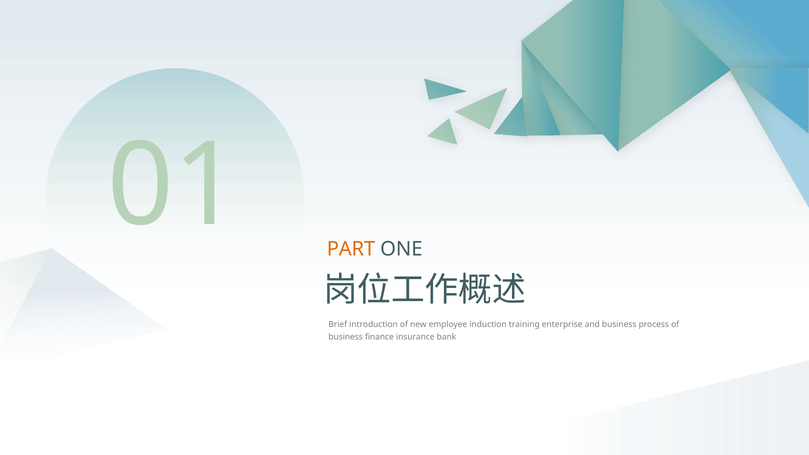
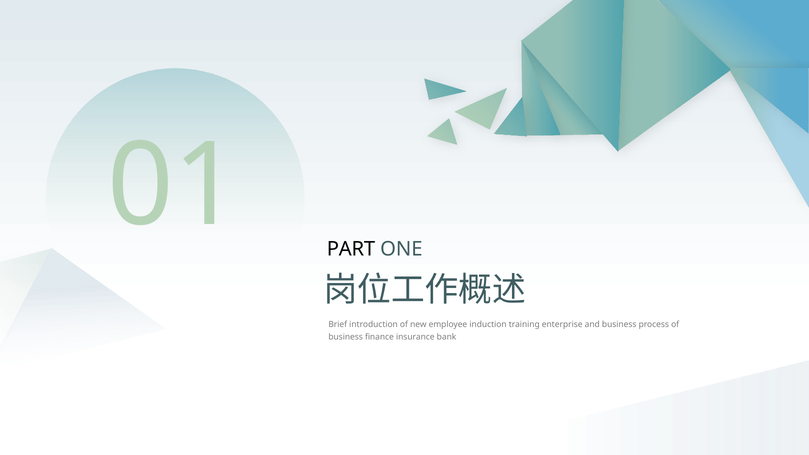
PART colour: orange -> black
